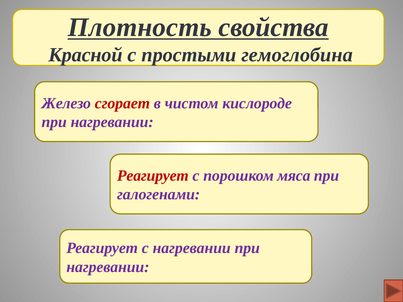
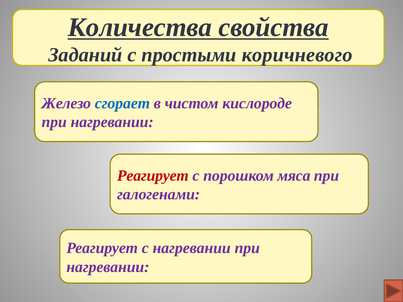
Плотность: Плотность -> Количества
Красной: Красной -> Заданий
гемоглобина: гемоглобина -> коричневого
сгорает colour: red -> blue
